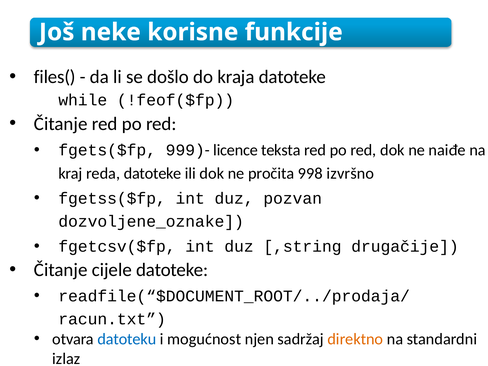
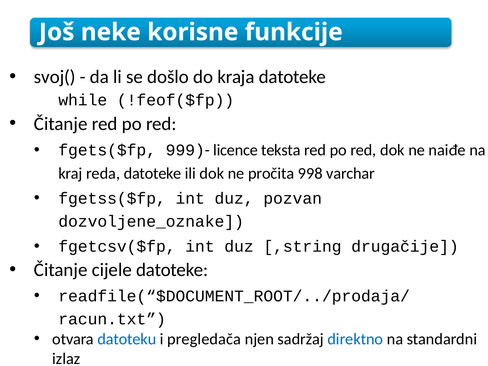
files(: files( -> svoj(
izvršno: izvršno -> varchar
mogućnost: mogućnost -> pregledača
direktno colour: orange -> blue
